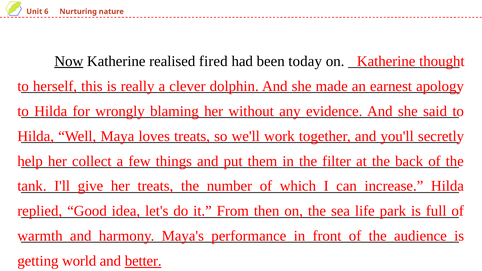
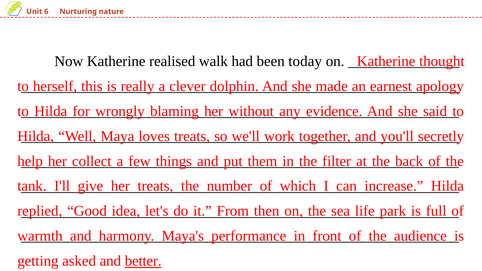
Now underline: present -> none
fired: fired -> walk
world: world -> asked
